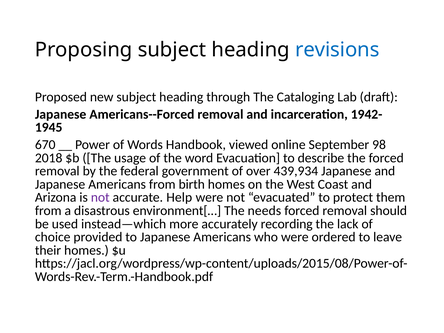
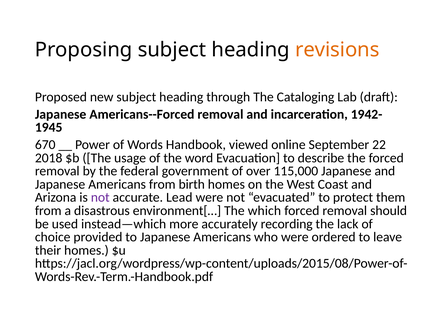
revisions colour: blue -> orange
98: 98 -> 22
439,934: 439,934 -> 115,000
Help: Help -> Lead
needs: needs -> which
